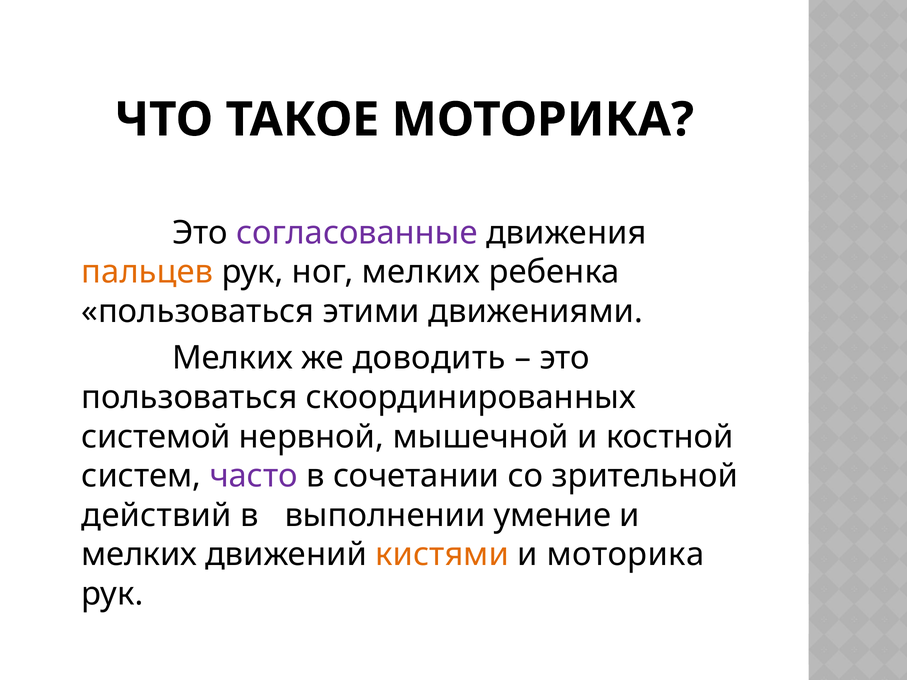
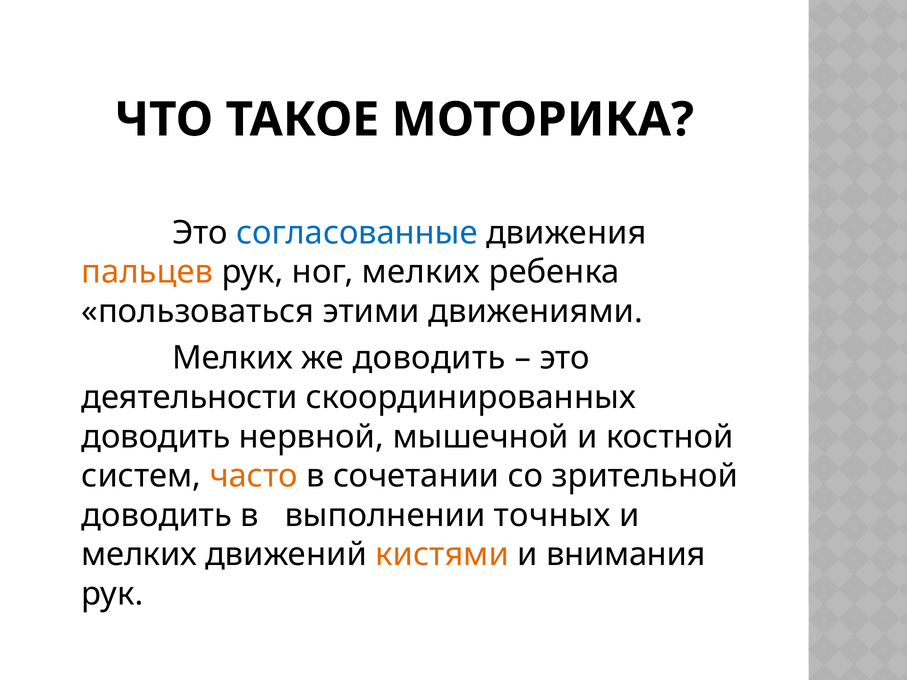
согласованные colour: purple -> blue
пользоваться at (189, 398): пользоваться -> деятельности
системой at (156, 437): системой -> доводить
часто colour: purple -> orange
действий at (157, 515): действий -> доводить
умение: умение -> точных
и моторика: моторика -> внимания
